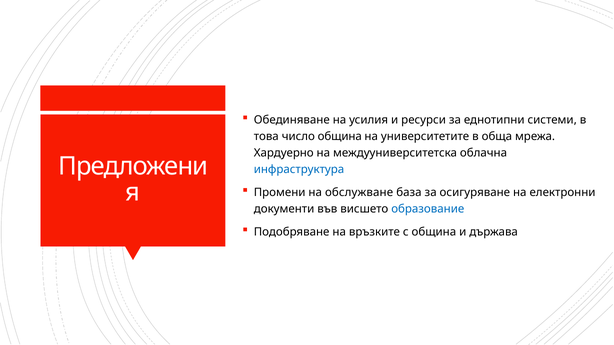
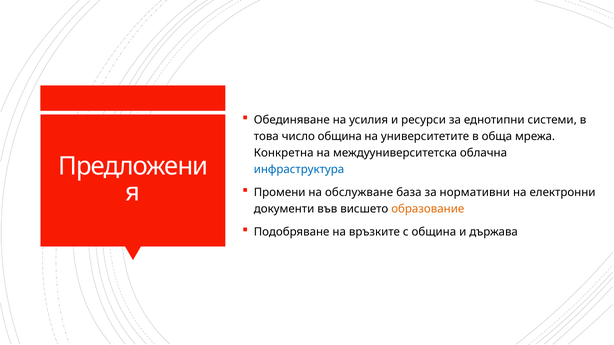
Хардуерно: Хардуерно -> Конкретна
осигуряване: осигуряване -> нормативни
образование colour: blue -> orange
